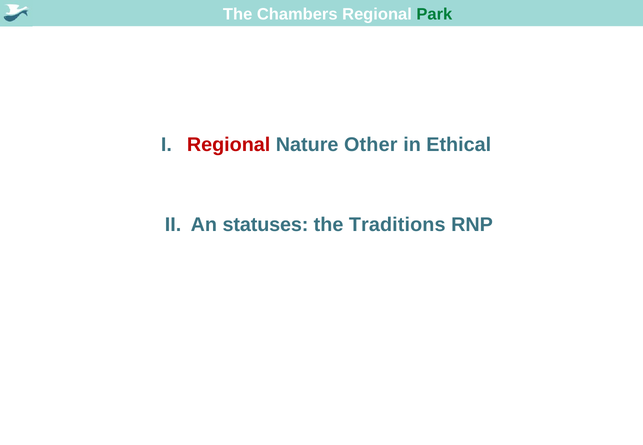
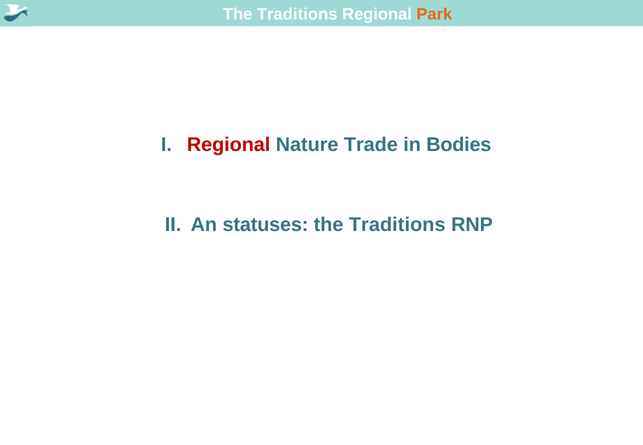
Chambers at (297, 14): Chambers -> Traditions
Park colour: green -> orange
Other: Other -> Trade
Ethical: Ethical -> Bodies
